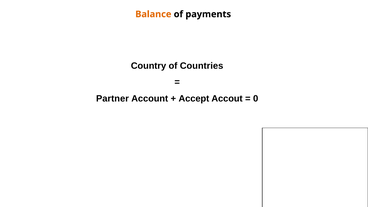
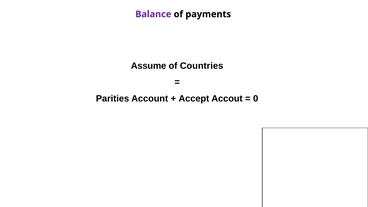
Balance colour: orange -> purple
Country: Country -> Assume
Partner: Partner -> Parities
